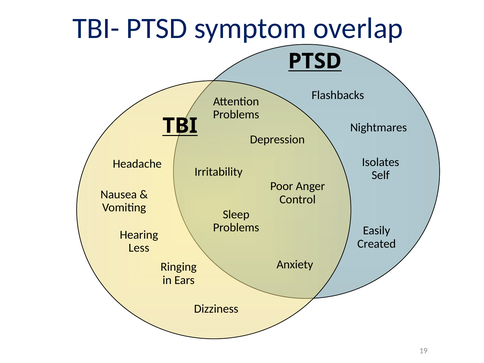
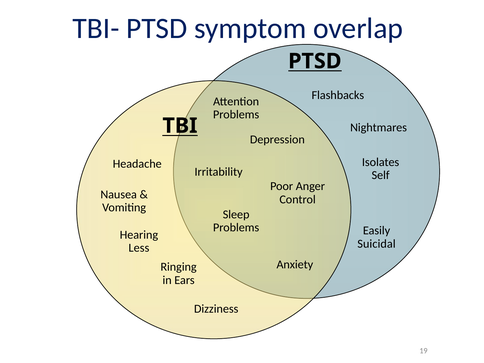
Created: Created -> Suicidal
